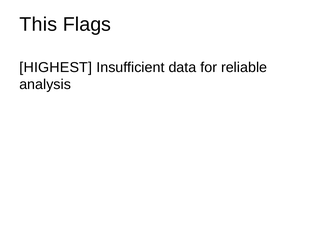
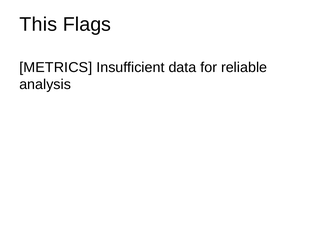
HIGHEST: HIGHEST -> METRICS
